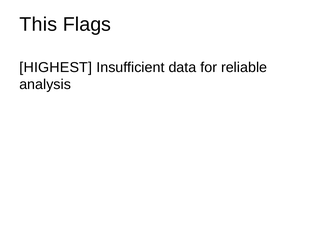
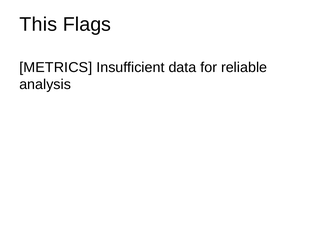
HIGHEST: HIGHEST -> METRICS
